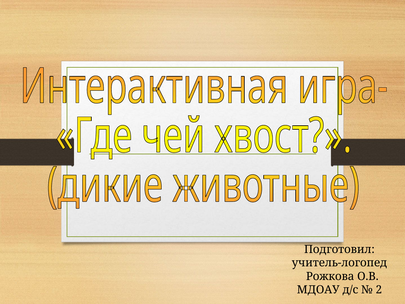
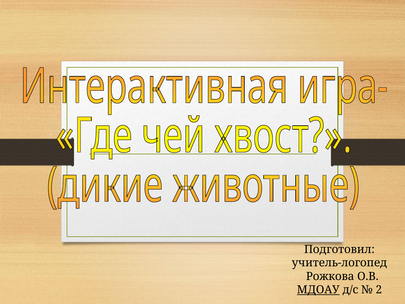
МДОАУ underline: none -> present
